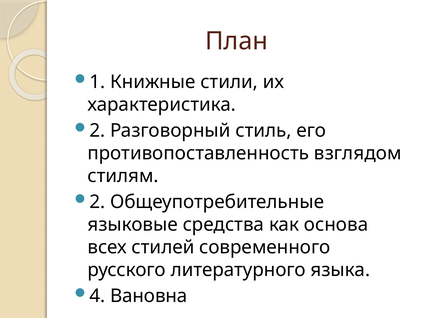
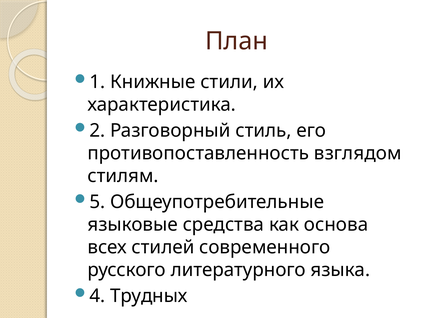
2 at (97, 202): 2 -> 5
Вановна: Вановна -> Трудных
